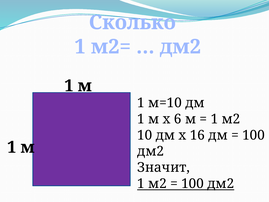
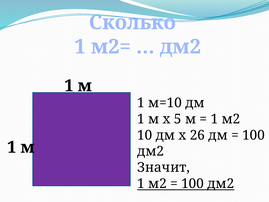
6: 6 -> 5
16: 16 -> 26
